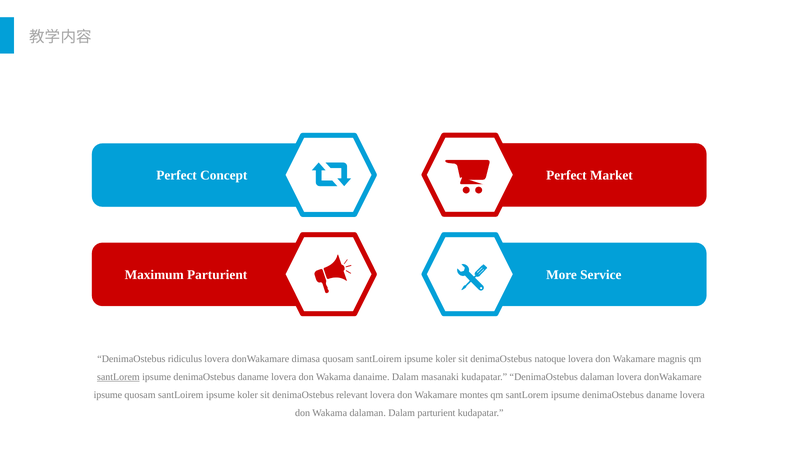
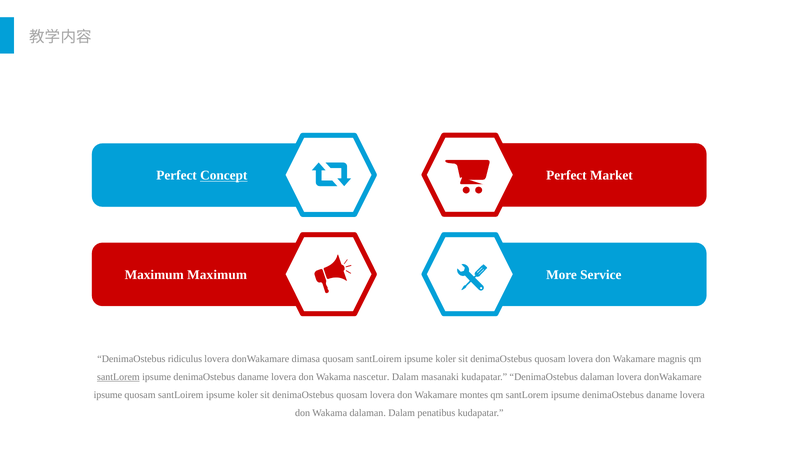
Concept underline: none -> present
Maximum Parturient: Parturient -> Maximum
natoque at (550, 359): natoque -> quosam
danaime: danaime -> nascetur
relevant at (352, 395): relevant -> quosam
Dalam parturient: parturient -> penatibus
